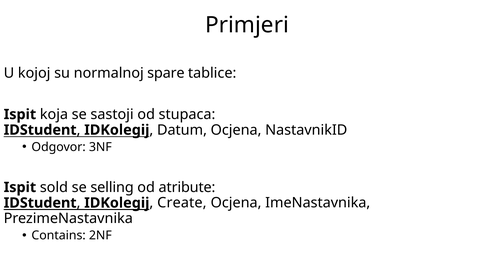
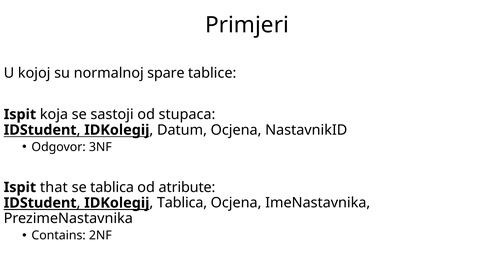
sold: sold -> that
se selling: selling -> tablica
Create at (182, 203): Create -> Tablica
